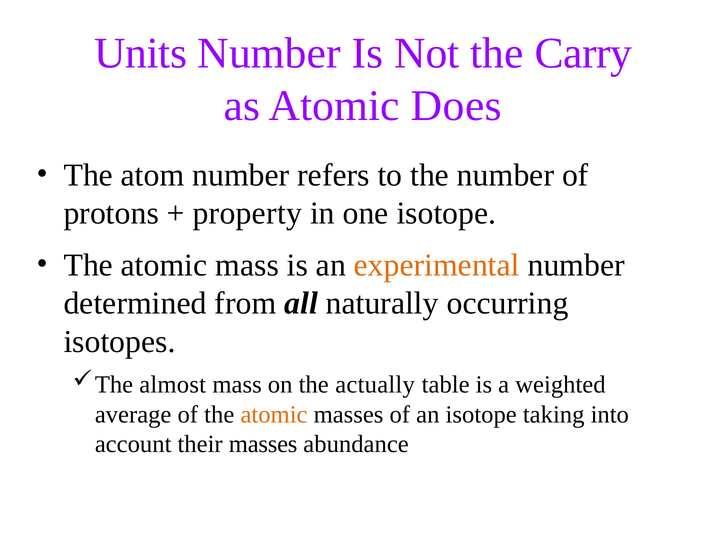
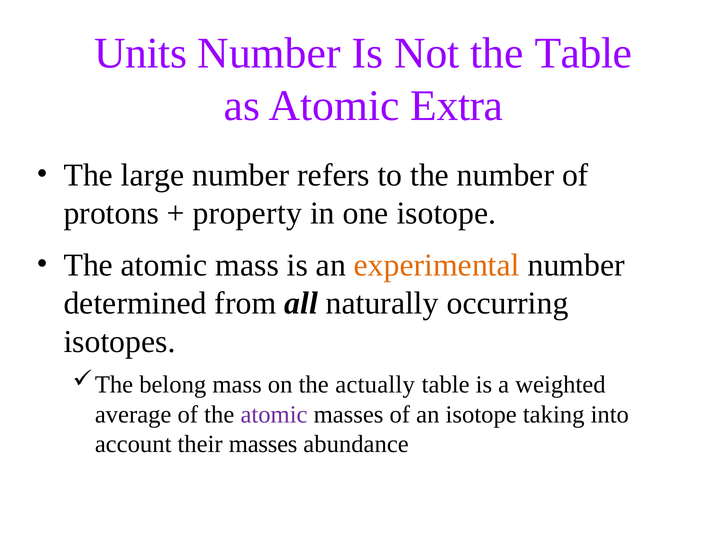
the Carry: Carry -> Table
Does: Does -> Extra
atom: atom -> large
almost: almost -> belong
atomic at (274, 414) colour: orange -> purple
